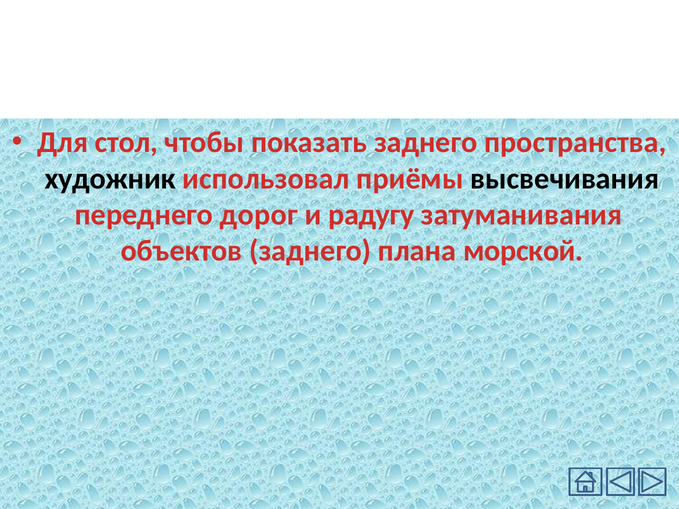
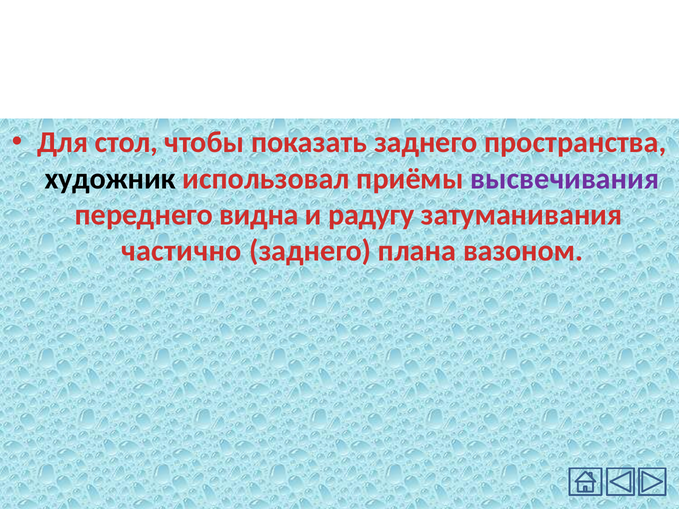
высвечивания colour: black -> purple
дорог: дорог -> видна
объектов: объектов -> частично
морской: морской -> вазоном
